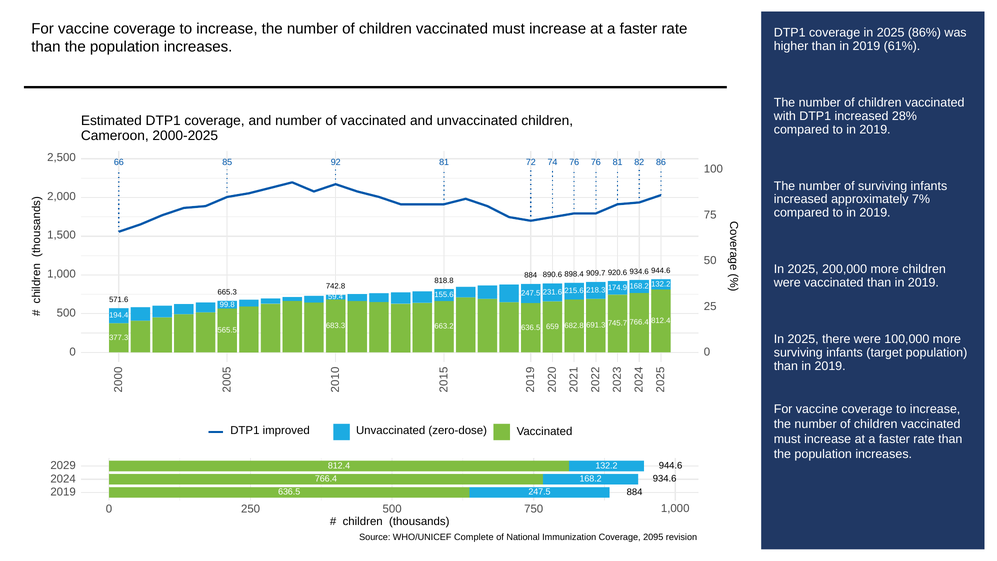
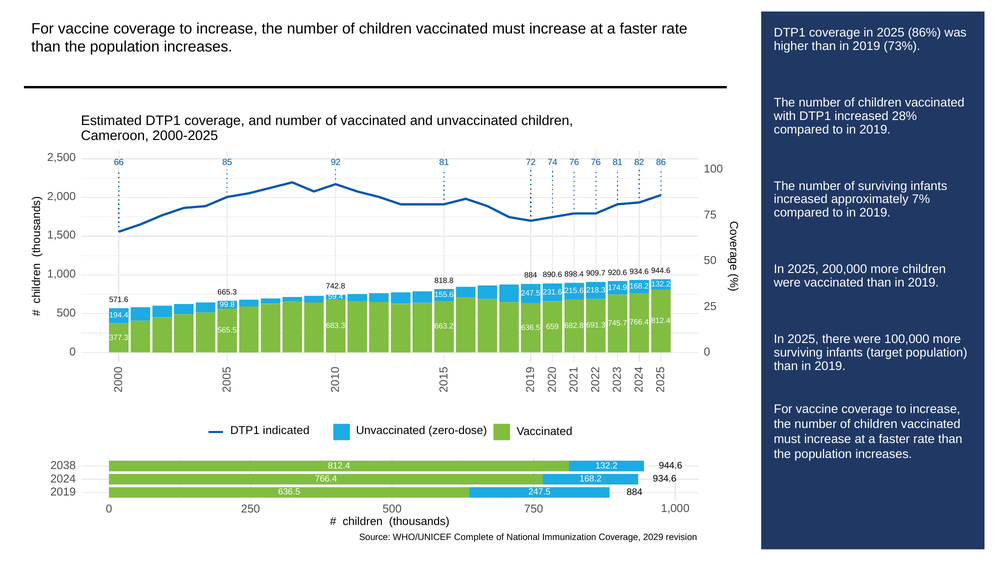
61%: 61% -> 73%
improved: improved -> indicated
2029: 2029 -> 2038
2095: 2095 -> 2029
